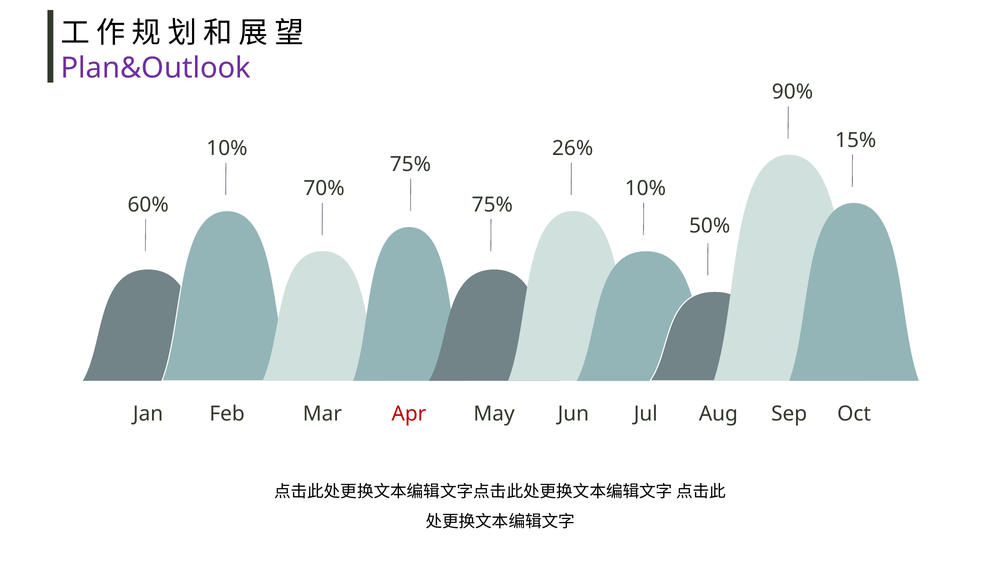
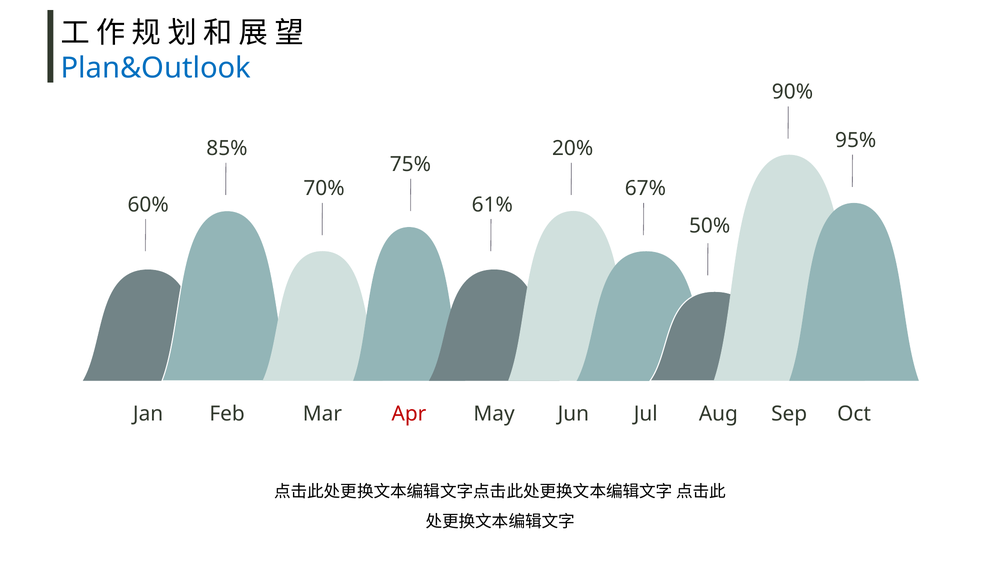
Plan&Outlook colour: purple -> blue
15%: 15% -> 95%
10% at (227, 148): 10% -> 85%
26%: 26% -> 20%
10% at (645, 188): 10% -> 67%
75% at (492, 204): 75% -> 61%
